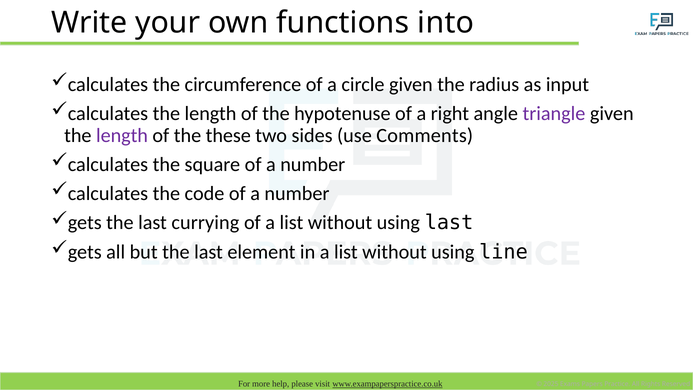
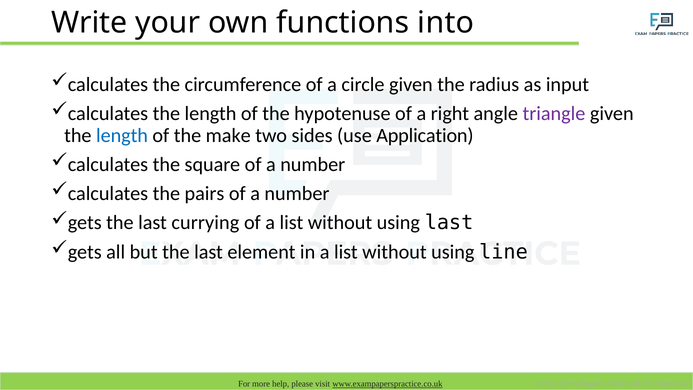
length at (122, 136) colour: purple -> blue
these: these -> make
Comments: Comments -> Application
code: code -> pairs
